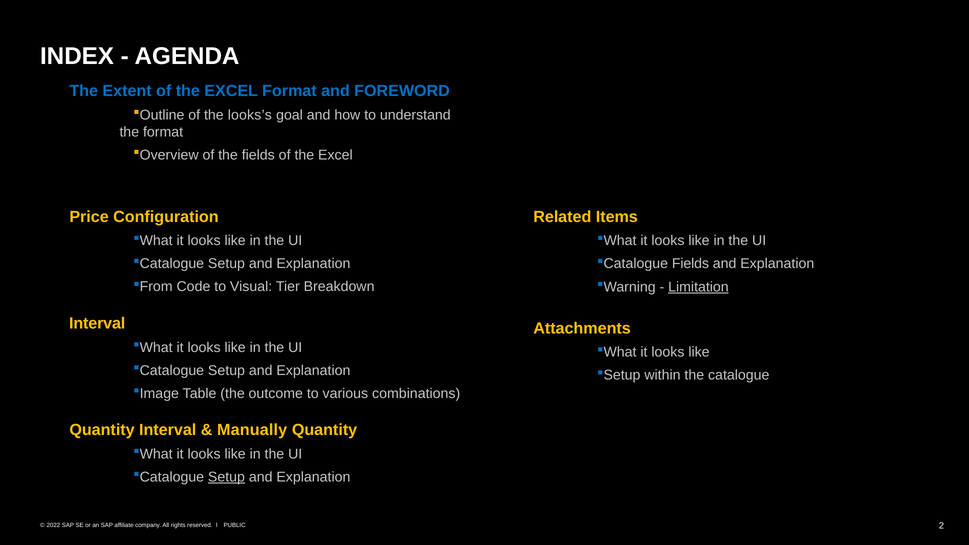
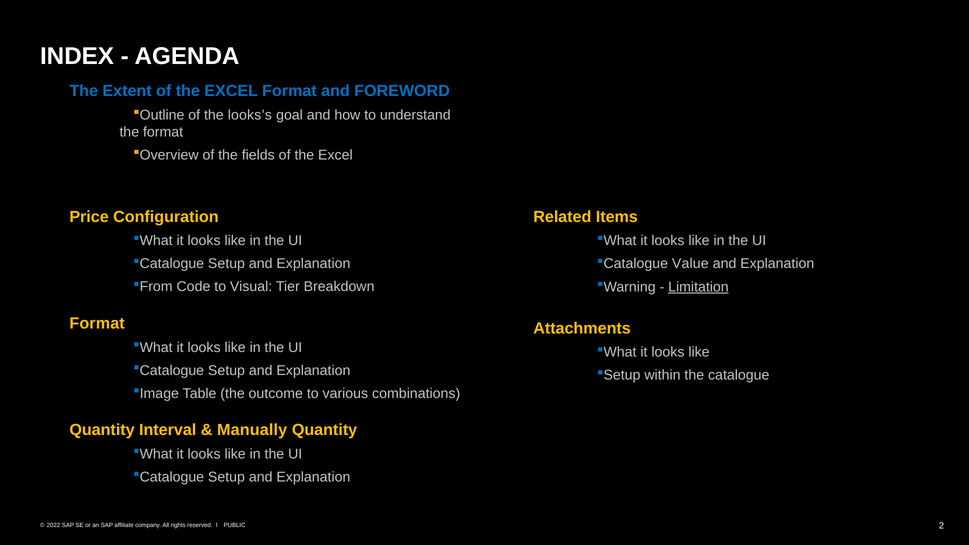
Fields at (690, 264): Fields -> Value
Interval at (97, 323): Interval -> Format
Setup at (226, 477) underline: present -> none
